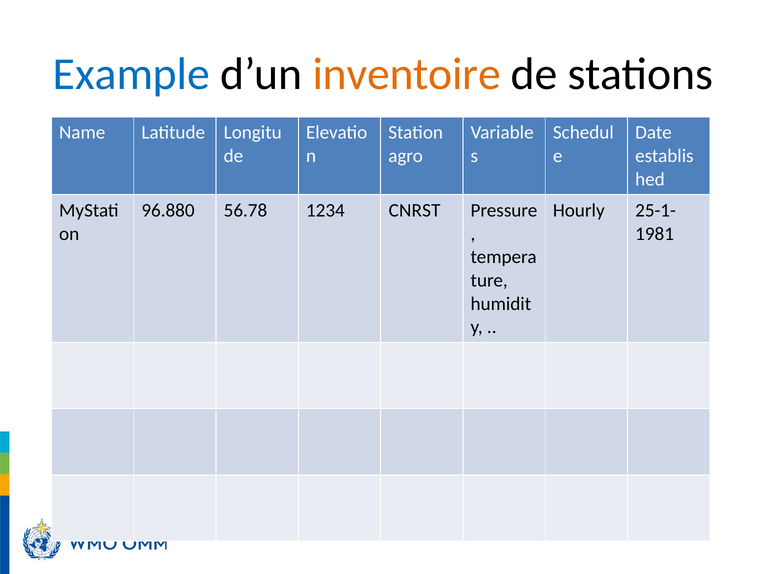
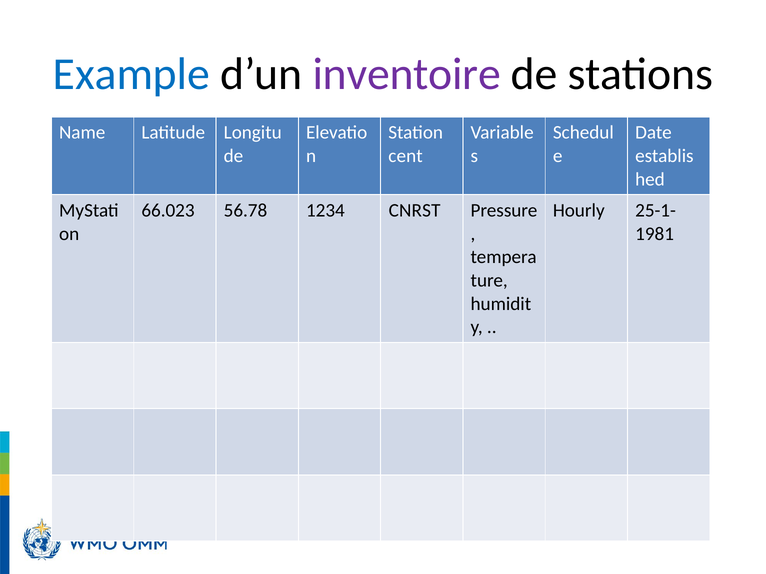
inventoire colour: orange -> purple
agro: agro -> cent
96.880: 96.880 -> 66.023
